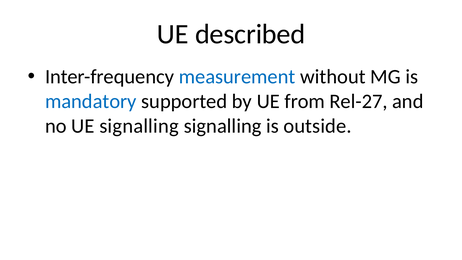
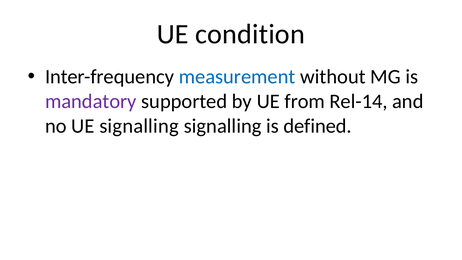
described: described -> condition
mandatory colour: blue -> purple
Rel-27: Rel-27 -> Rel-14
outside: outside -> defined
